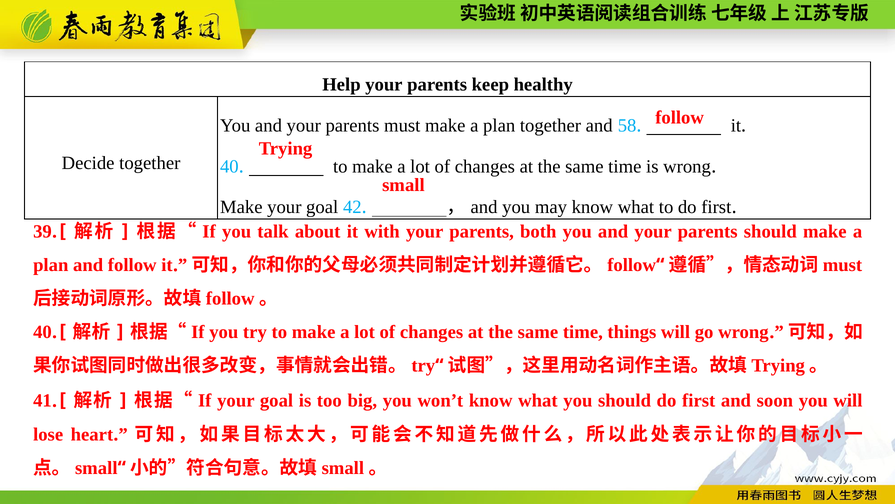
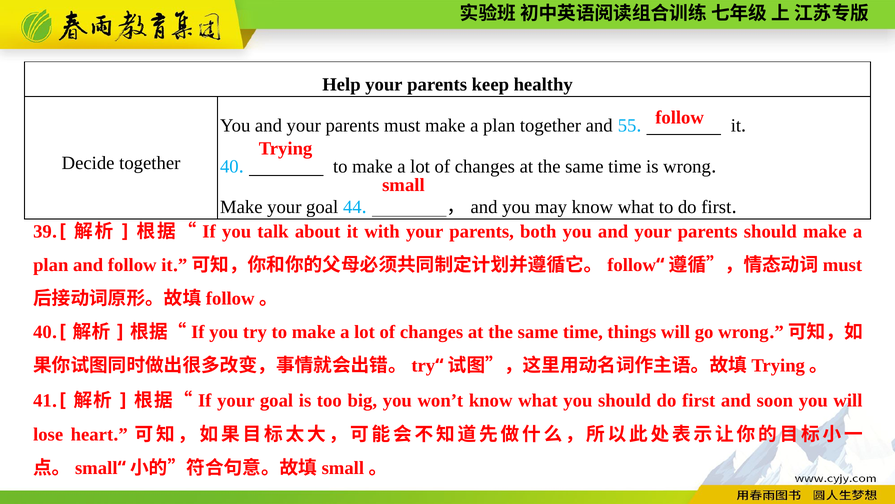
58: 58 -> 55
42: 42 -> 44
